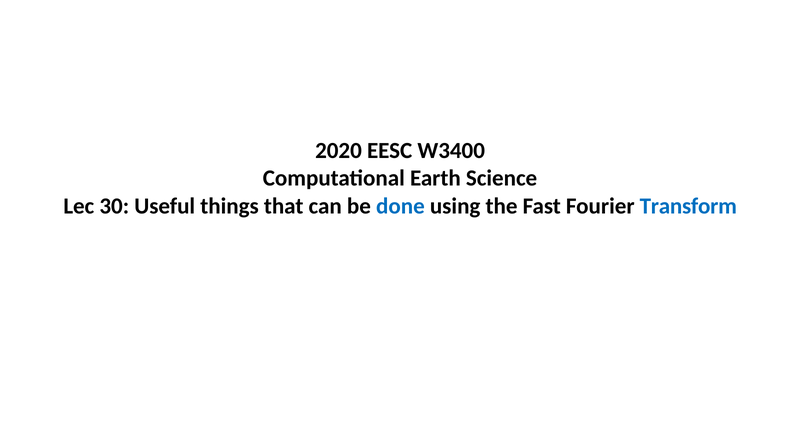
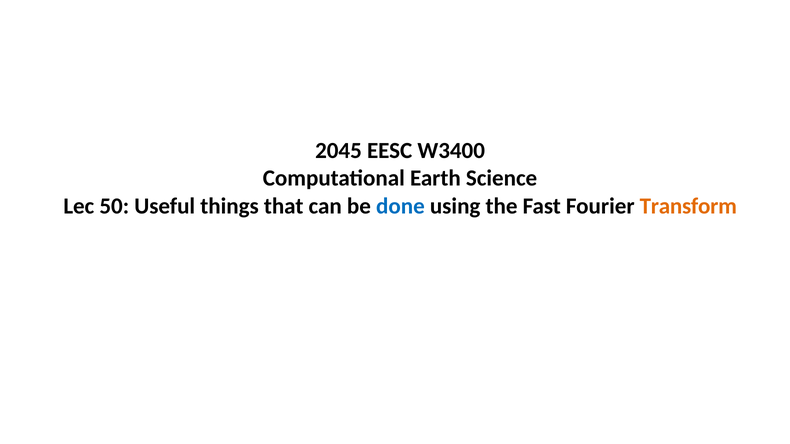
2020: 2020 -> 2045
30: 30 -> 50
Transform colour: blue -> orange
